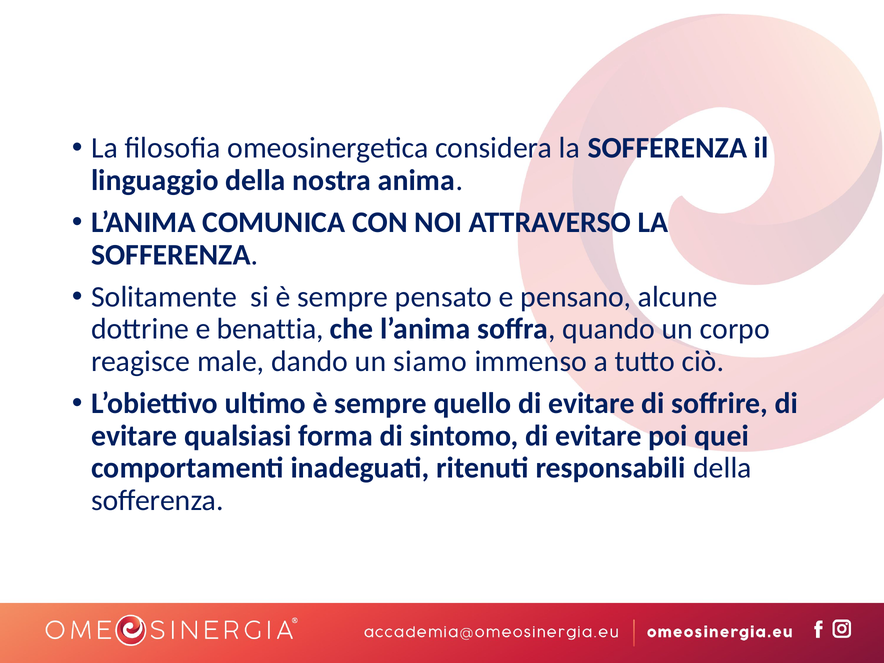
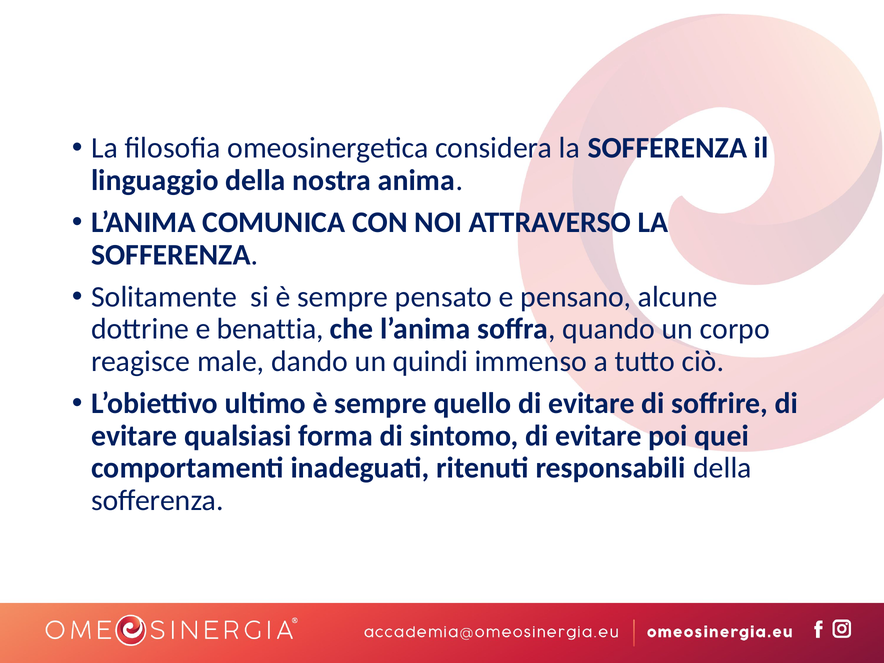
siamo: siamo -> quindi
